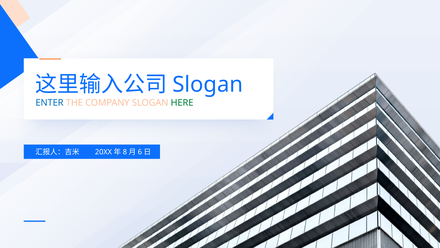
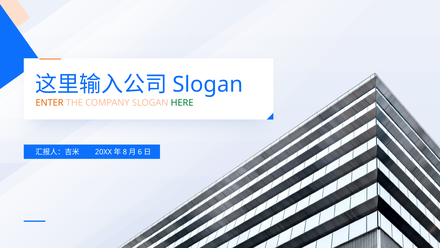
ENTER colour: blue -> orange
